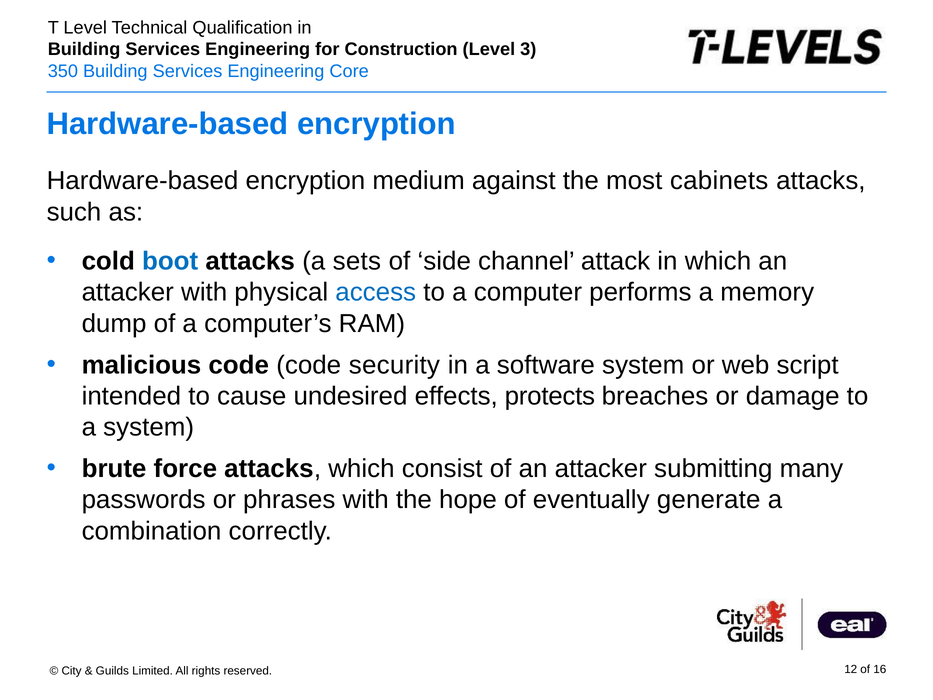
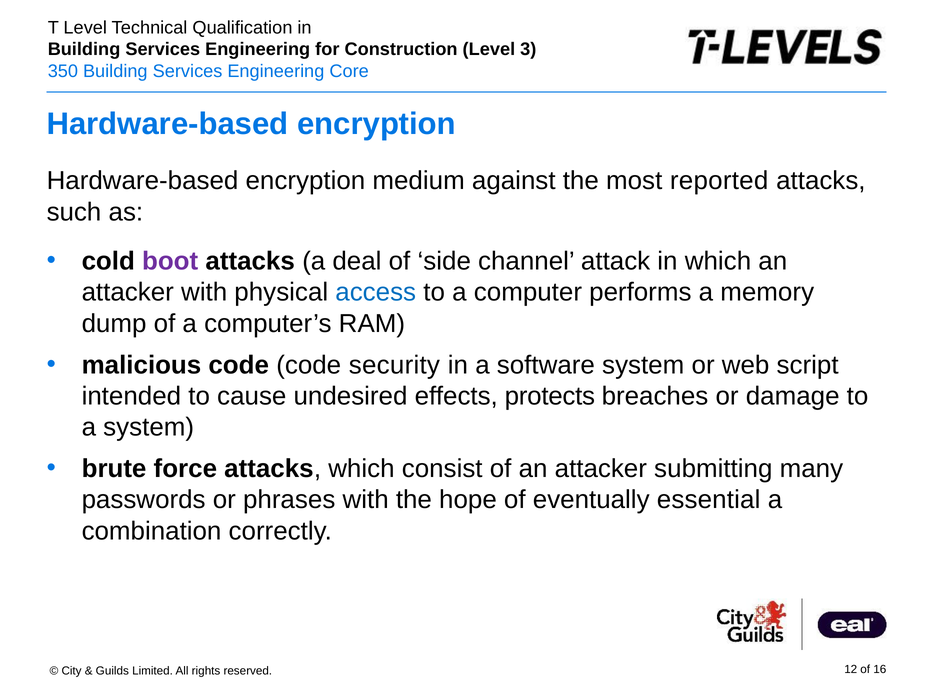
cabinets: cabinets -> reported
boot colour: blue -> purple
sets: sets -> deal
generate: generate -> essential
